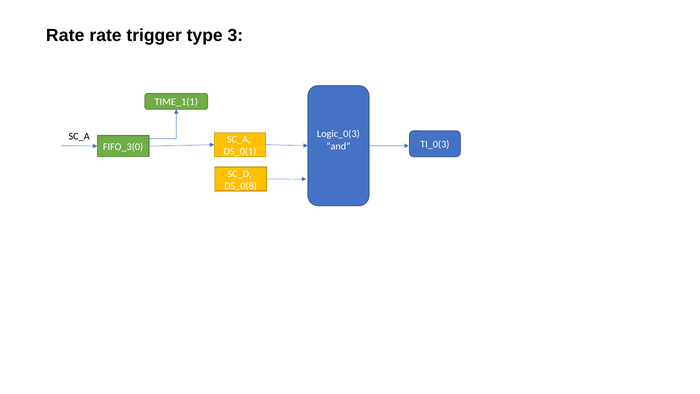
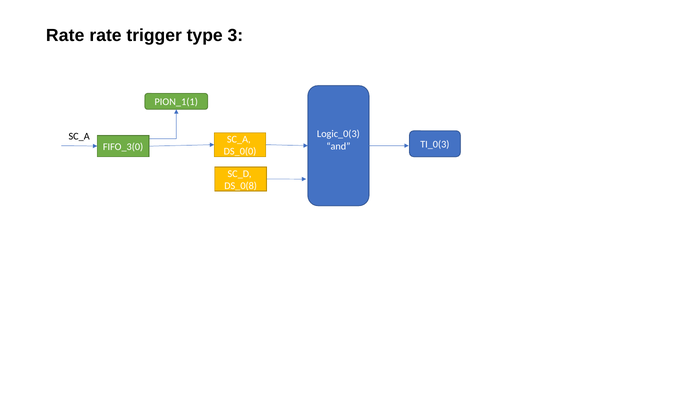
TIME_1(1: TIME_1(1 -> PION_1(1
DS_0(1: DS_0(1 -> DS_0(0
